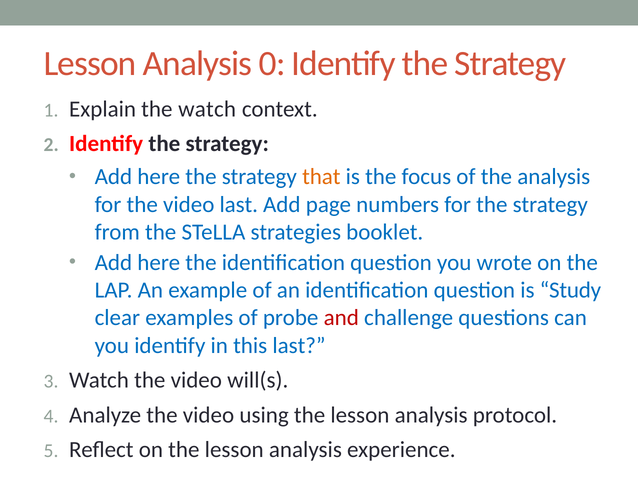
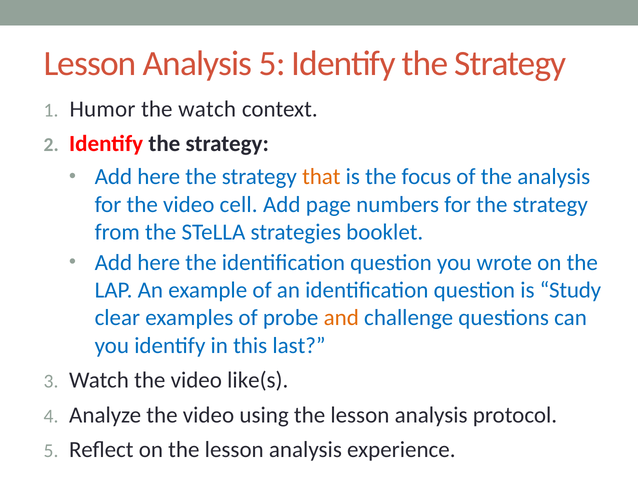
Analysis 0: 0 -> 5
Explain: Explain -> Humor
video last: last -> cell
and colour: red -> orange
will(s: will(s -> like(s
